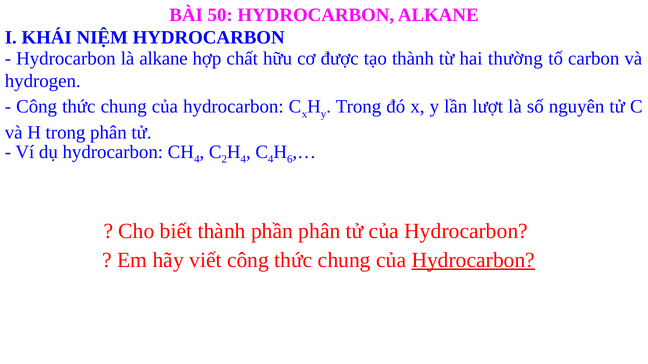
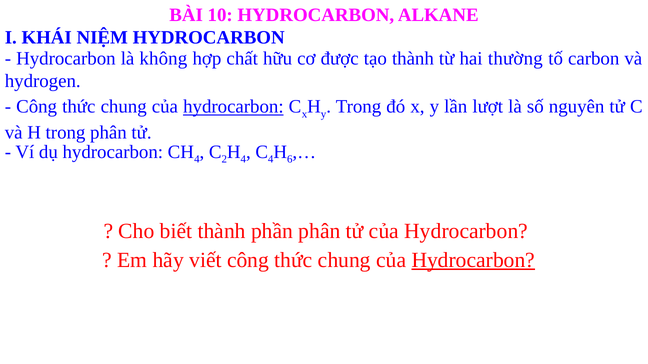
50: 50 -> 10
là alkane: alkane -> không
hydrocarbon at (233, 107) underline: none -> present
